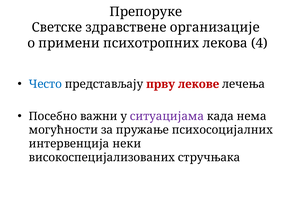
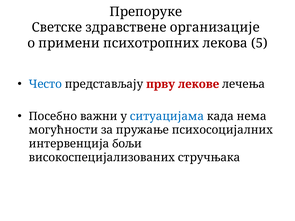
4: 4 -> 5
ситуацијама colour: purple -> blue
неки: неки -> бољи
